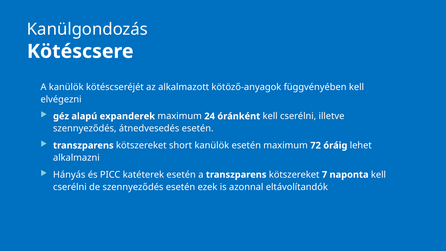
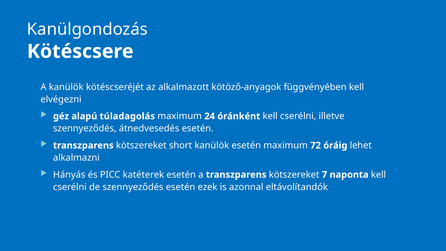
expanderek: expanderek -> túladagolás
